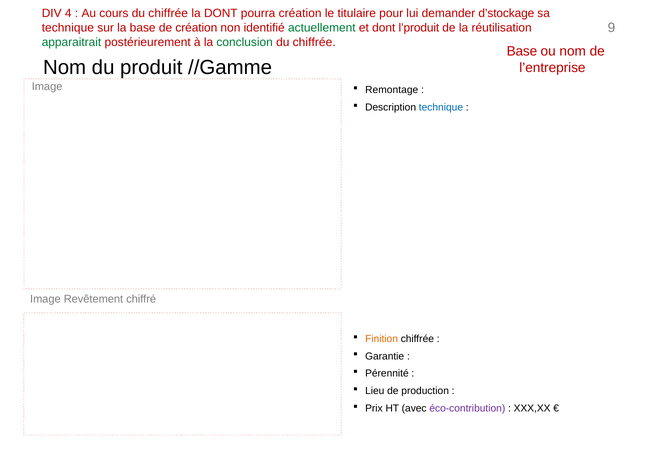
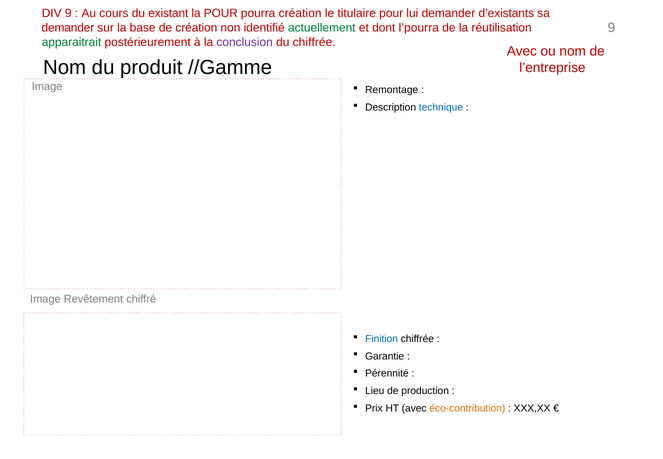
DIV 4: 4 -> 9
cours du chiffrée: chiffrée -> existant
la DONT: DONT -> POUR
d’stockage: d’stockage -> d’existants
technique at (68, 28): technique -> demander
l’produit: l’produit -> l’pourra
conclusion colour: green -> purple
Base at (522, 51): Base -> Avec
Finition colour: orange -> blue
éco-contribution colour: purple -> orange
